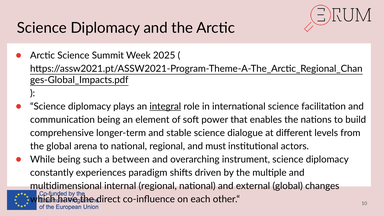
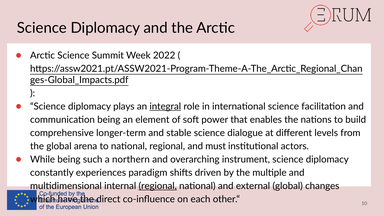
2025: 2025 -> 2022
between: between -> northern
regional at (158, 186) underline: none -> present
